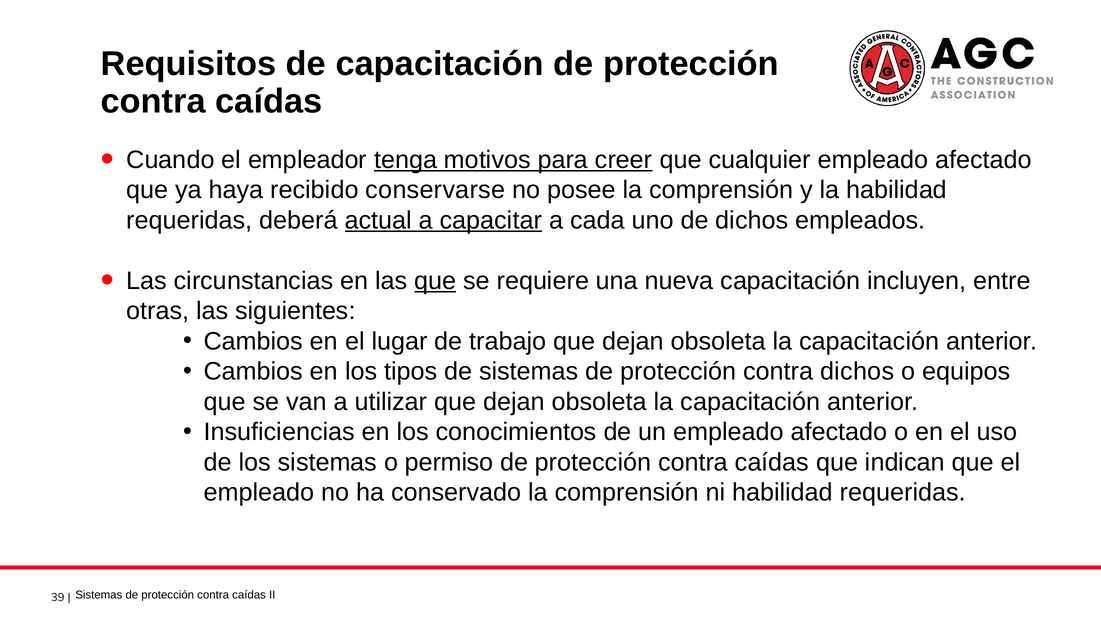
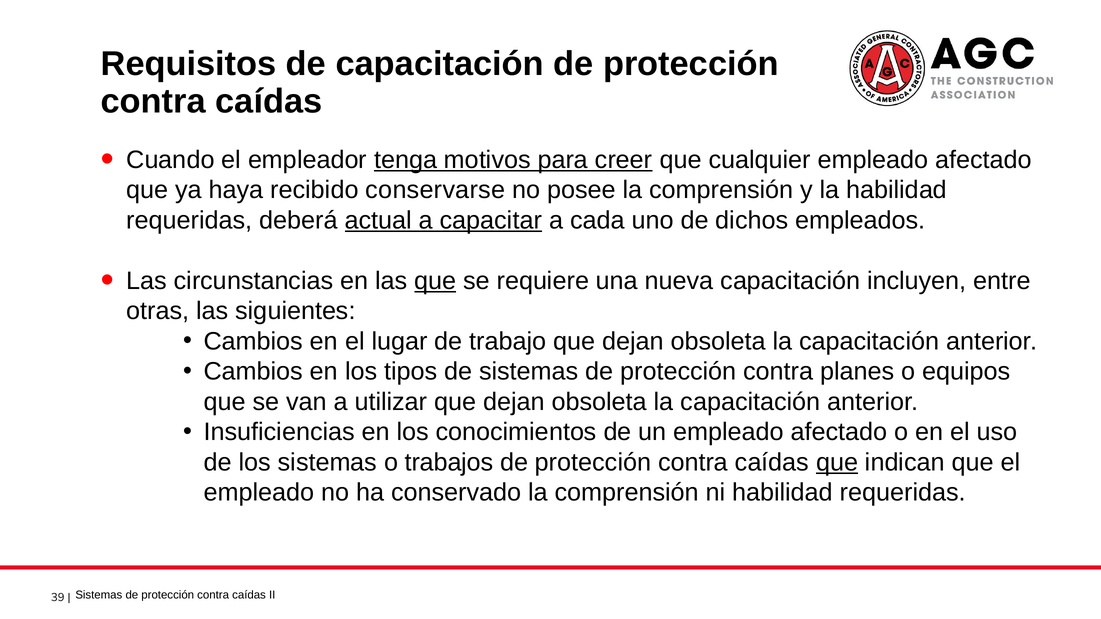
contra dichos: dichos -> planes
permiso: permiso -> trabajos
que at (837, 463) underline: none -> present
